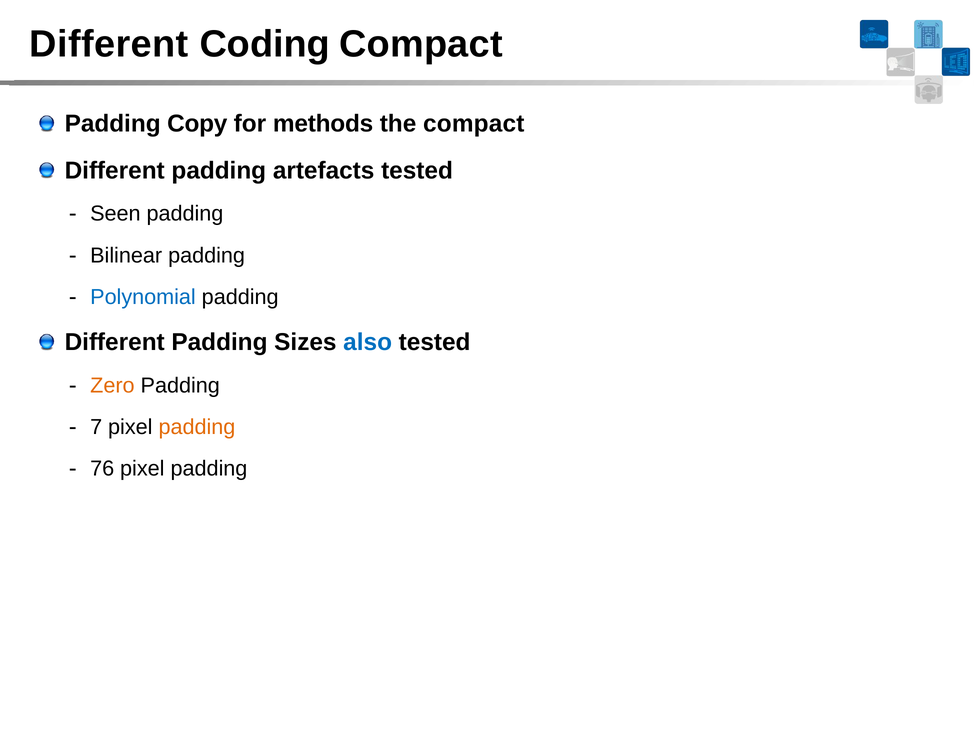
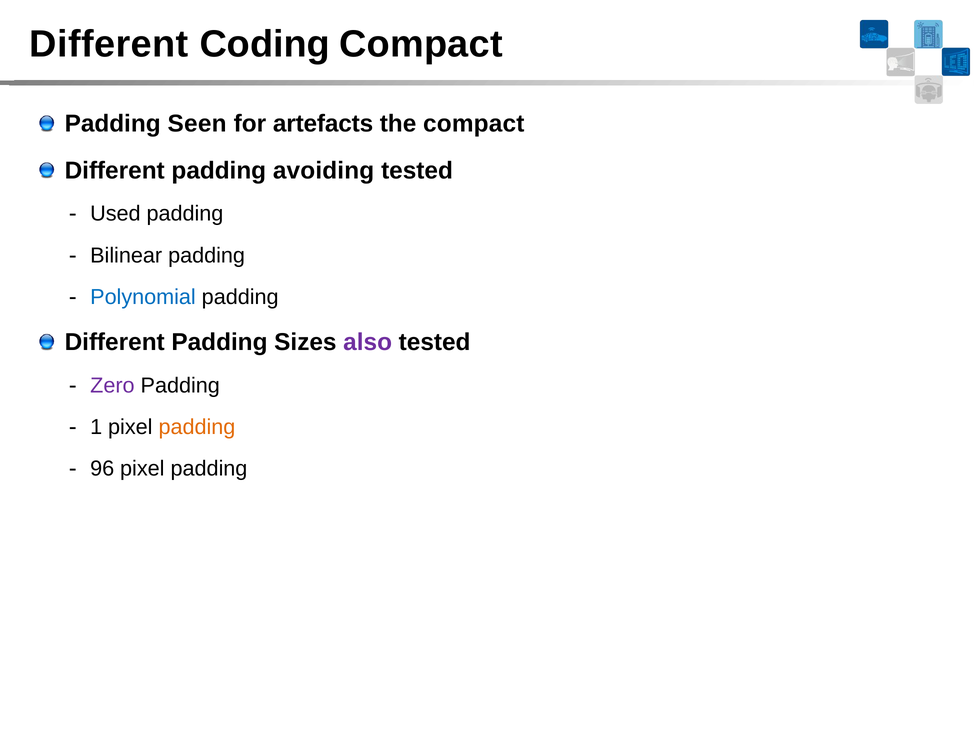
Copy: Copy -> Seen
methods: methods -> artefacts
artefacts: artefacts -> avoiding
Seen: Seen -> Used
also colour: blue -> purple
Zero colour: orange -> purple
7: 7 -> 1
76: 76 -> 96
